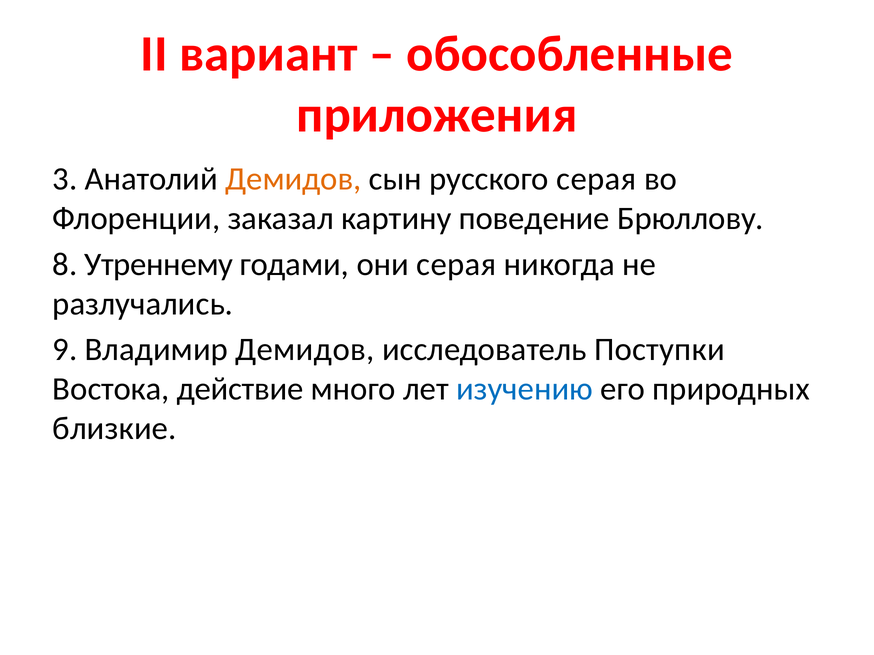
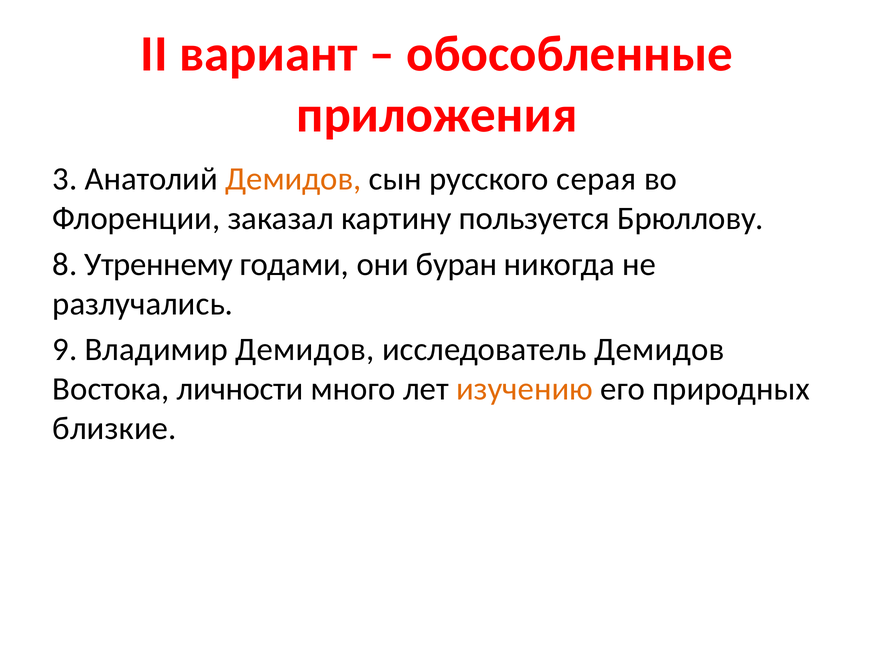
поведение: поведение -> пользуется
они серая: серая -> буран
исследователь Поступки: Поступки -> Демидов
действие: действие -> личности
изучению colour: blue -> orange
